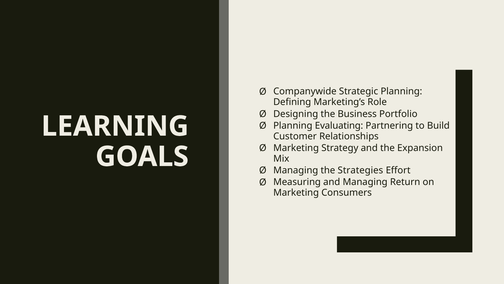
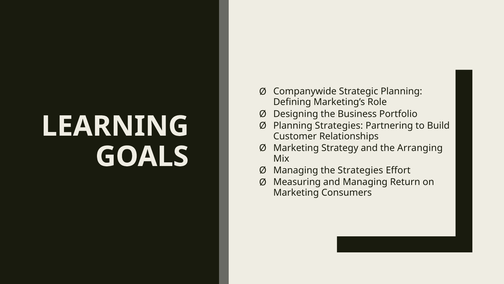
Planning Evaluating: Evaluating -> Strategies
Expansion: Expansion -> Arranging
